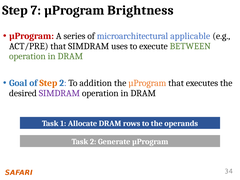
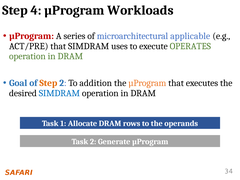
7: 7 -> 4
Brightness: Brightness -> Workloads
BETWEEN: BETWEEN -> OPERATES
SIMDRAM at (59, 93) colour: purple -> blue
